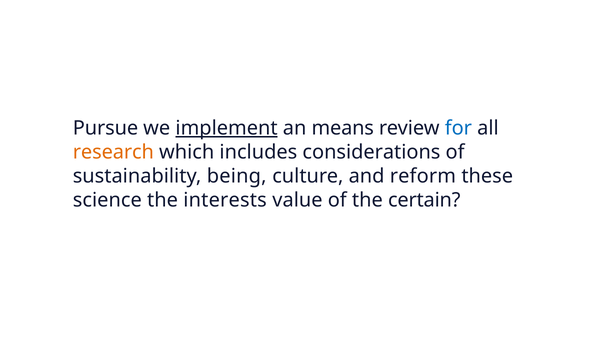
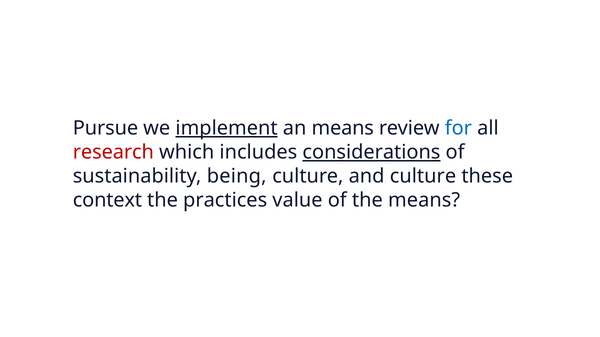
research colour: orange -> red
considerations underline: none -> present
and reform: reform -> culture
science: science -> context
interests: interests -> practices
the certain: certain -> means
